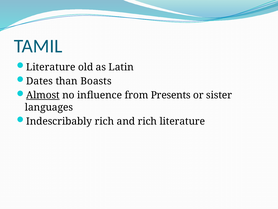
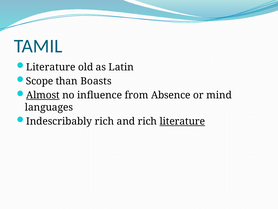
Dates: Dates -> Scope
Presents: Presents -> Absence
sister: sister -> mind
literature at (182, 121) underline: none -> present
